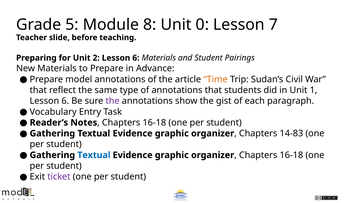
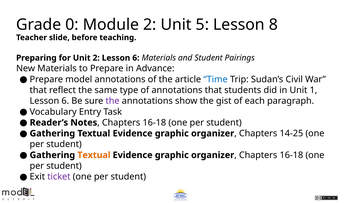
5: 5 -> 0
Module 8: 8 -> 2
0: 0 -> 5
7: 7 -> 8
Time colour: orange -> blue
14-83: 14-83 -> 14-25
Textual at (94, 155) colour: blue -> orange
